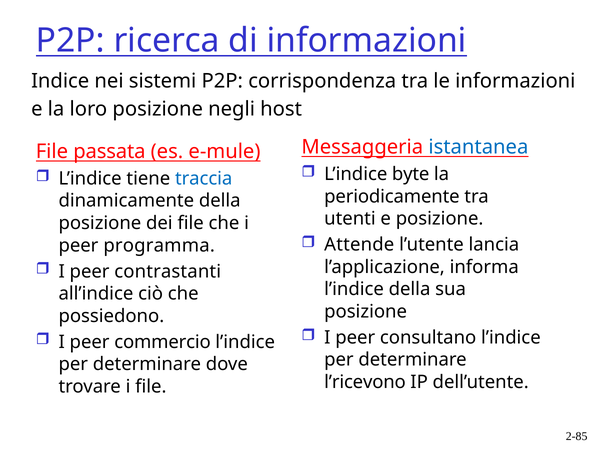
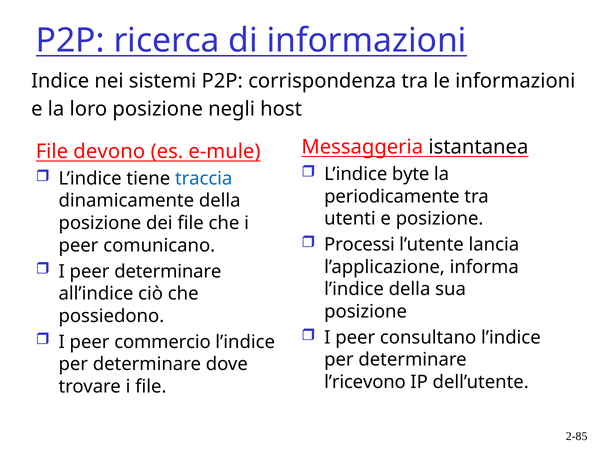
istantanea colour: blue -> black
passata: passata -> devono
Attende: Attende -> Processi
programma: programma -> comunicano
peer contrastanti: contrastanti -> determinare
